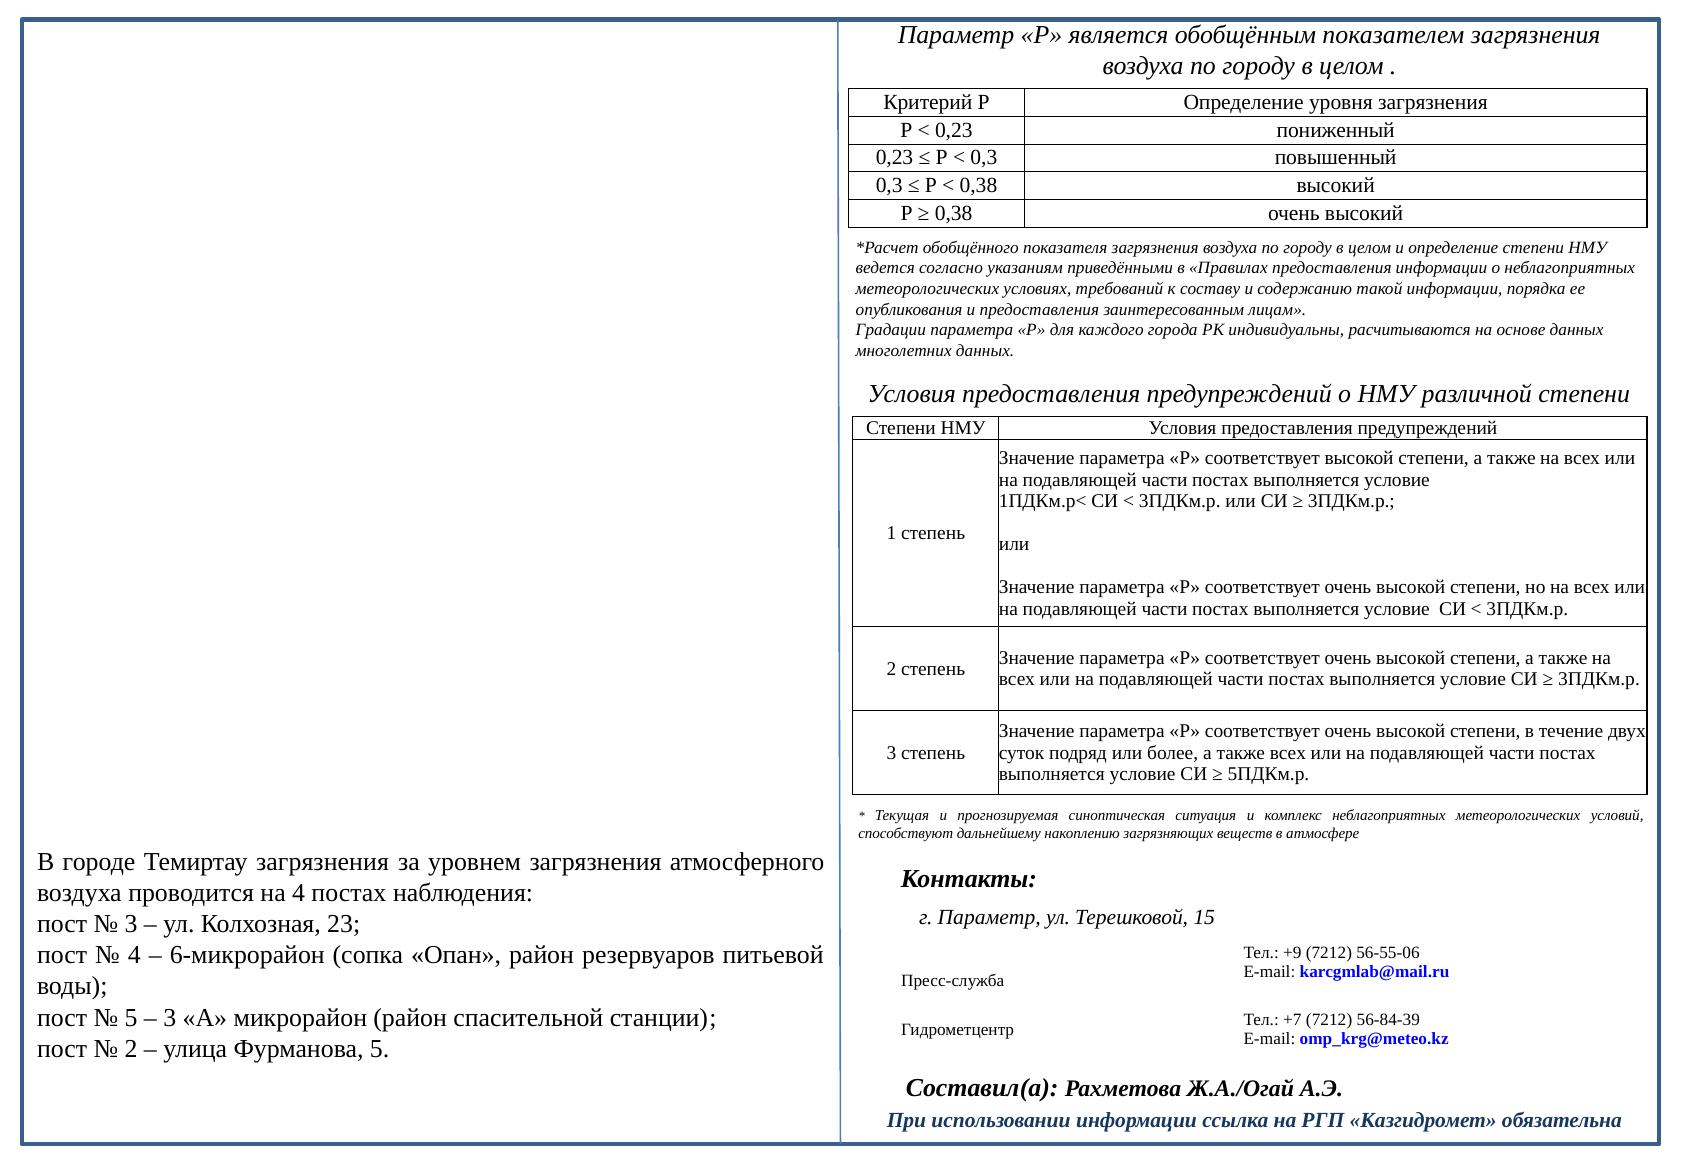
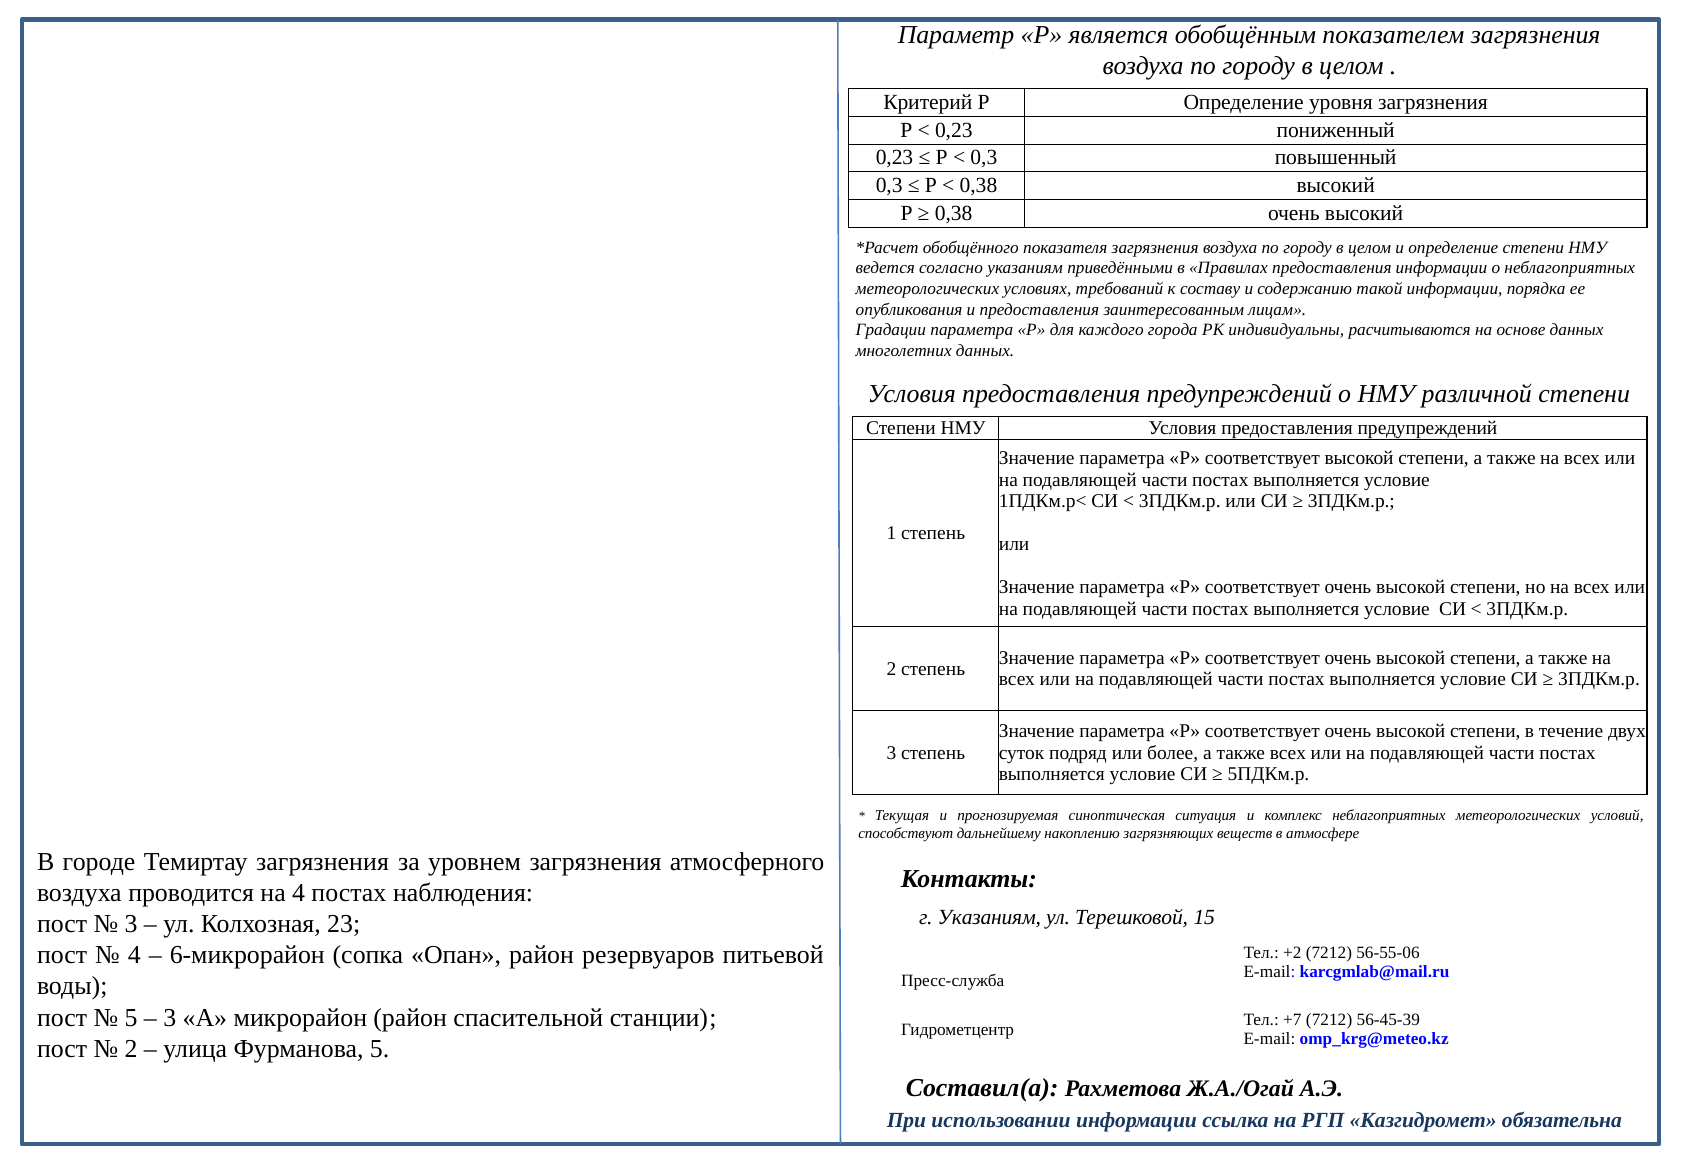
г Параметр: Параметр -> Указаниям
+9: +9 -> +2
56-84-39: 56-84-39 -> 56-45-39
